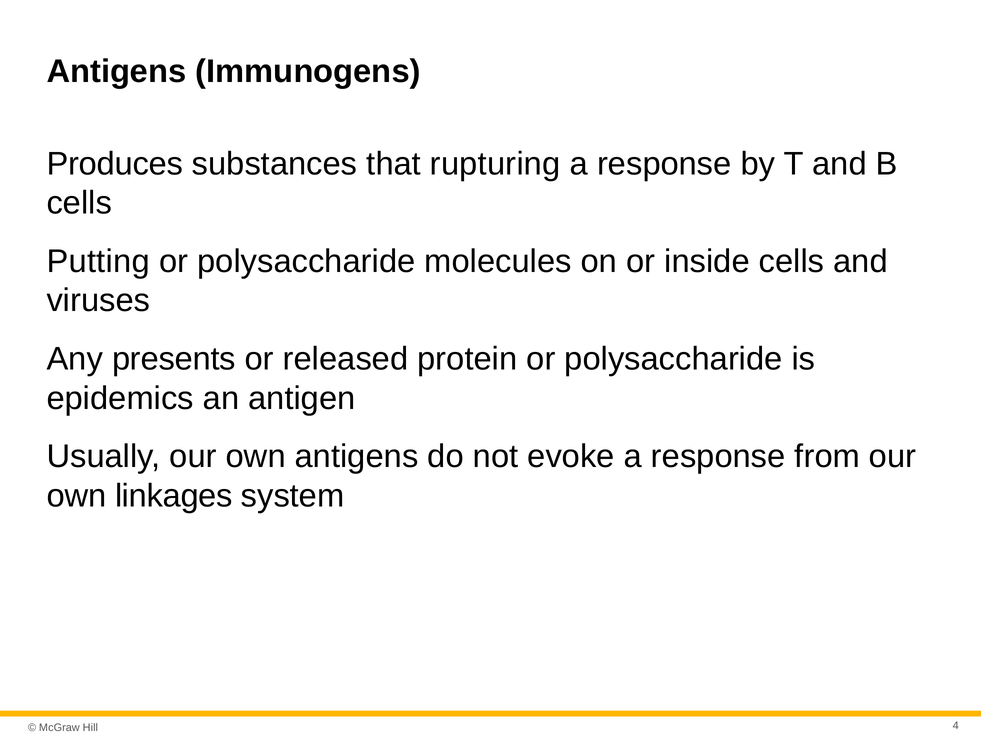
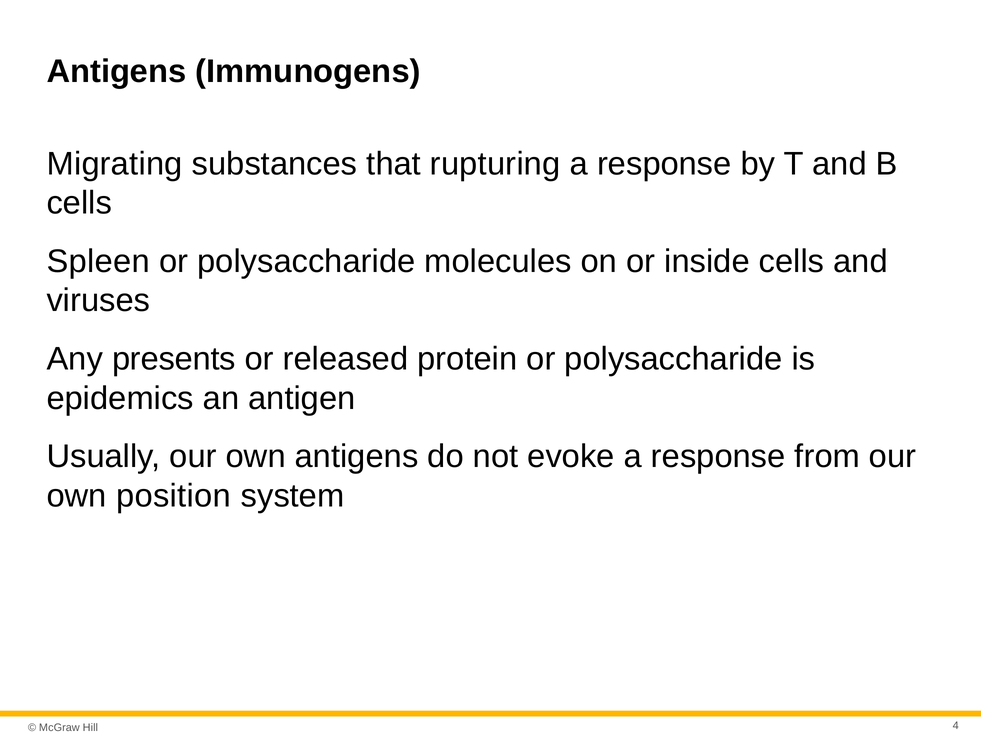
Produces: Produces -> Migrating
Putting: Putting -> Spleen
linkages: linkages -> position
